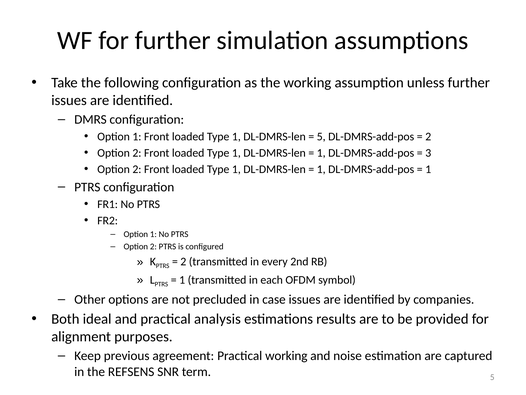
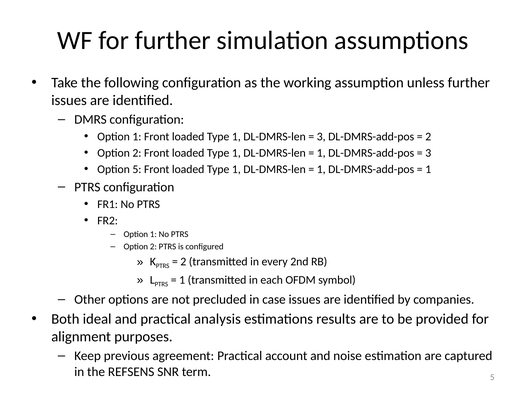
5 at (321, 136): 5 -> 3
2 at (137, 169): 2 -> 5
Practical working: working -> account
